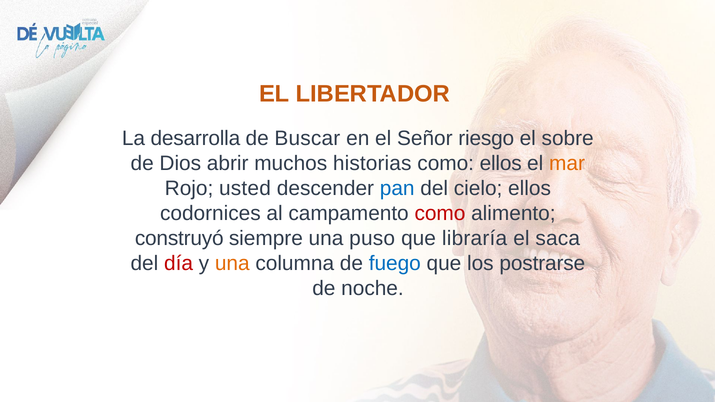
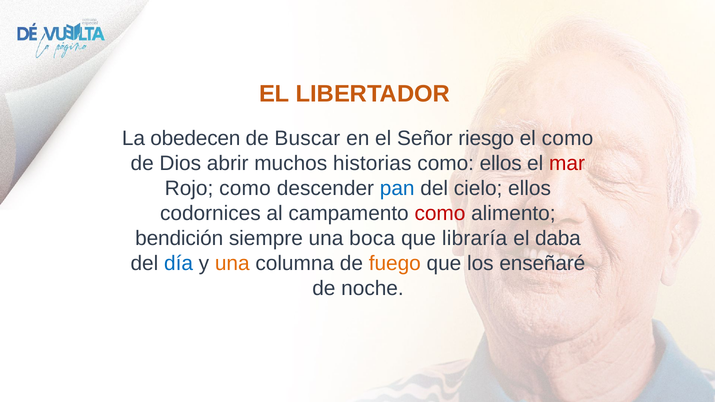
desarrolla: desarrolla -> obedecen
el sobre: sobre -> como
mar colour: orange -> red
Rojo usted: usted -> como
construyó: construyó -> bendición
puso: puso -> boca
saca: saca -> daba
día colour: red -> blue
fuego colour: blue -> orange
postrarse: postrarse -> enseñaré
